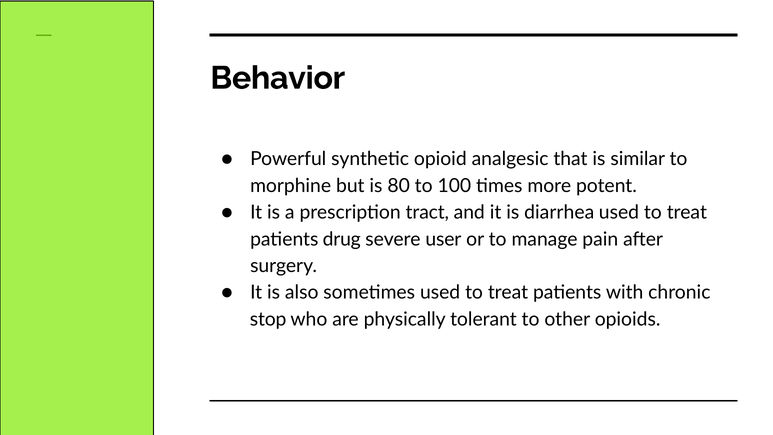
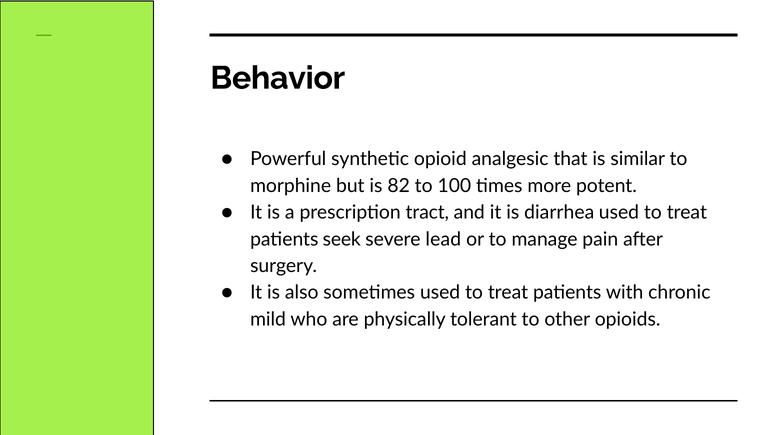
80: 80 -> 82
drug: drug -> seek
user: user -> lead
stop: stop -> mild
